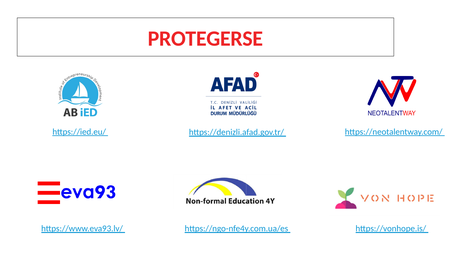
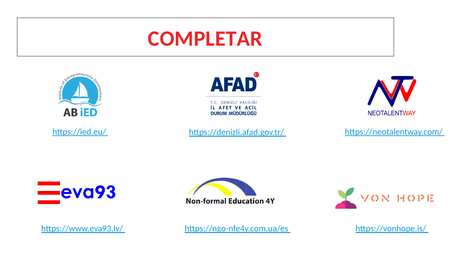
PROTEGERSE: PROTEGERSE -> COMPLETAR
